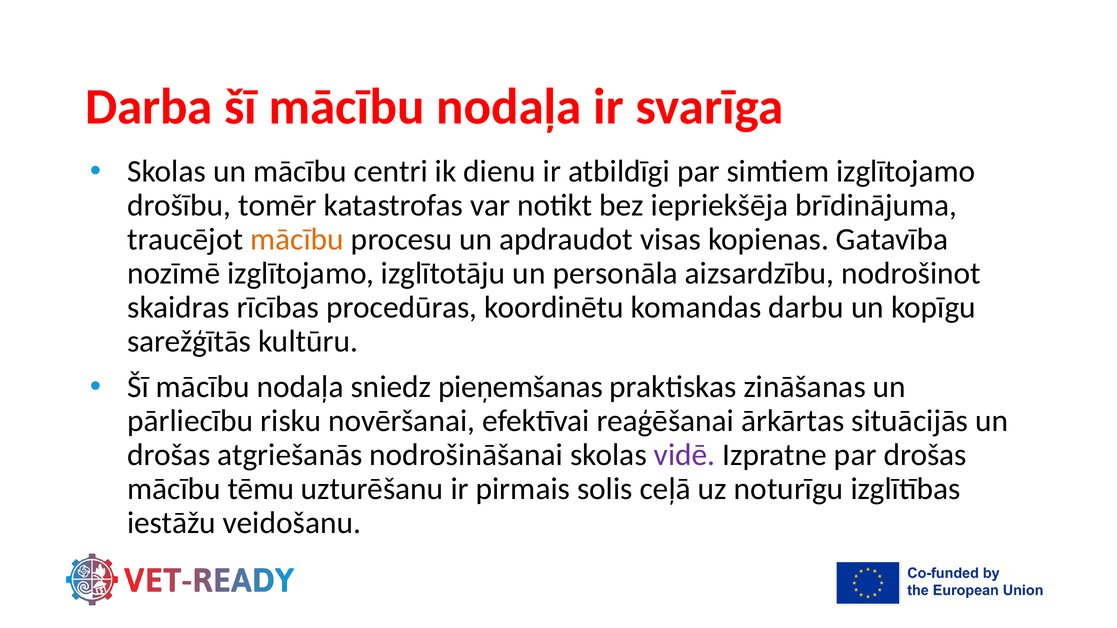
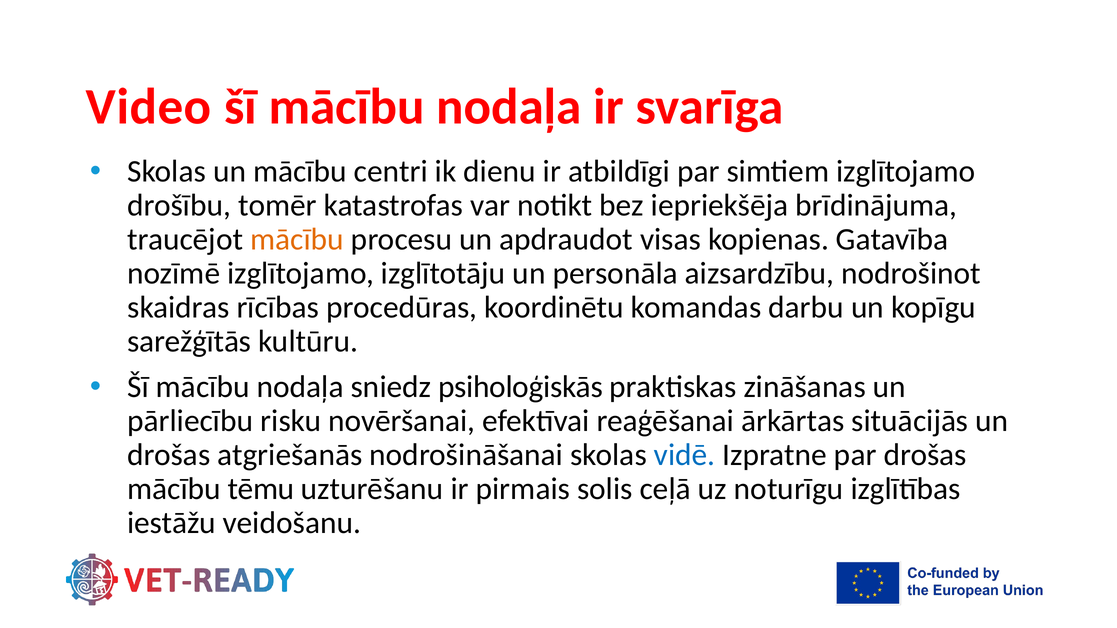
Darba: Darba -> Video
pieņemšanas: pieņemšanas -> psiholoģiskās
vidē colour: purple -> blue
